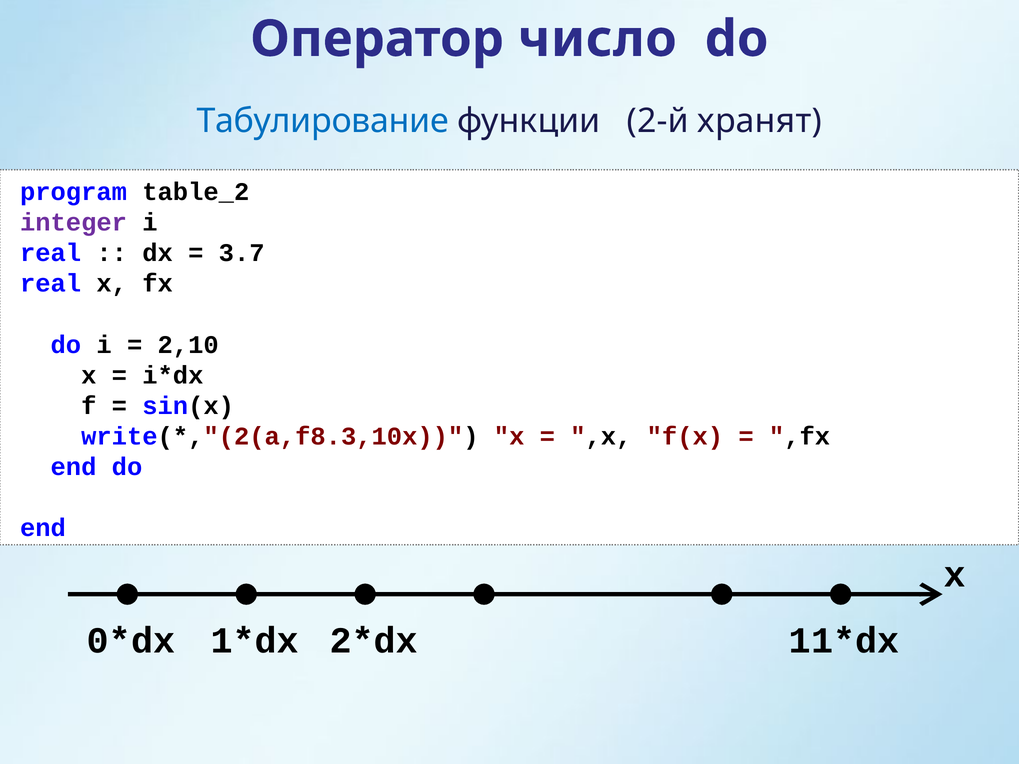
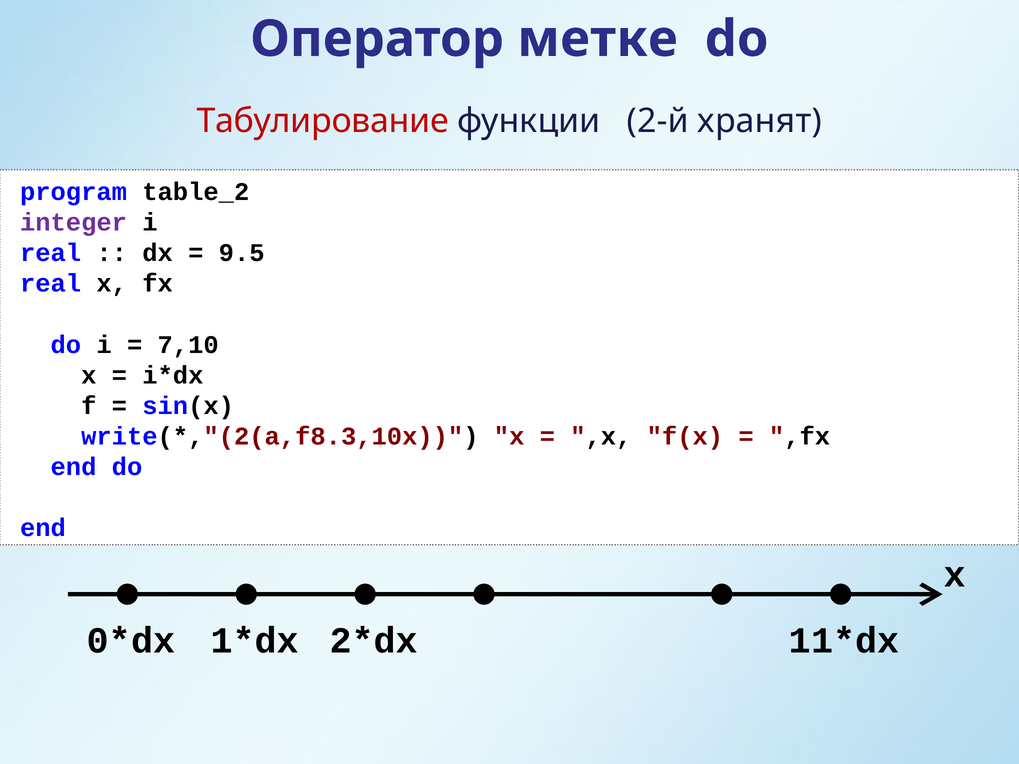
число: число -> метке
Табулирование colour: blue -> red
3.7: 3.7 -> 9.5
2,10: 2,10 -> 7,10
